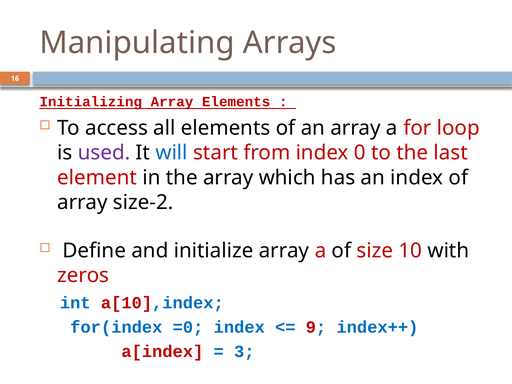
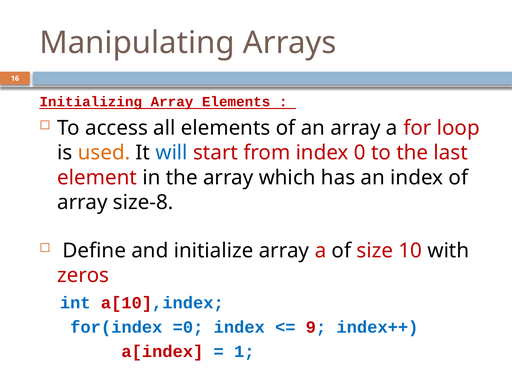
used colour: purple -> orange
size-2: size-2 -> size-8
3: 3 -> 1
